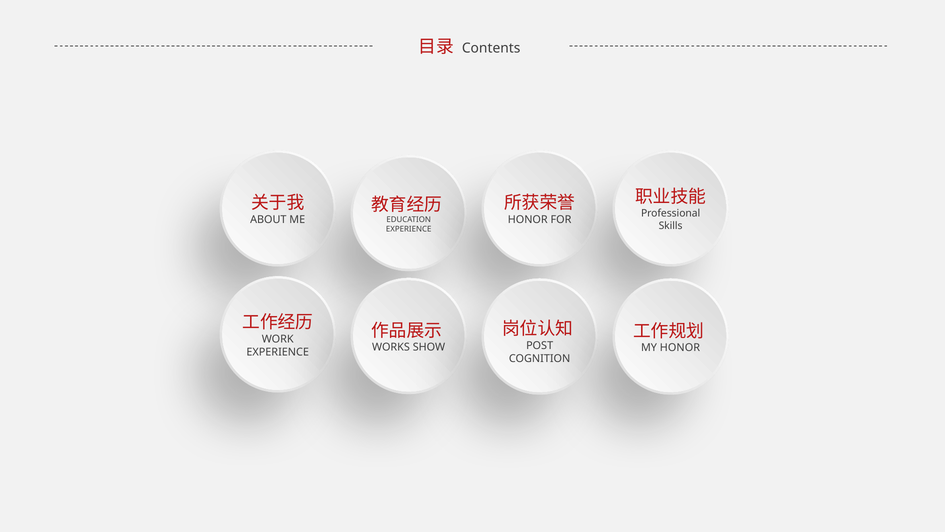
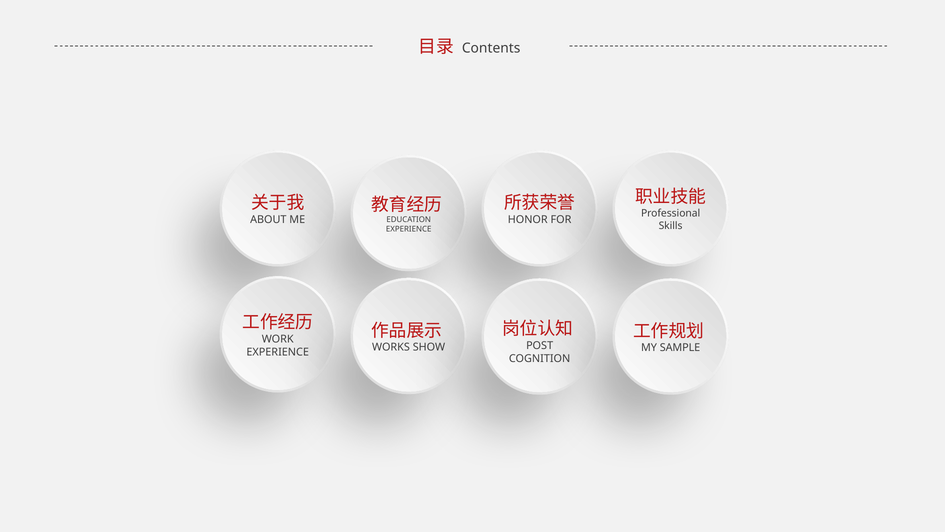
HONOR at (680, 348): HONOR -> SAMPLE
